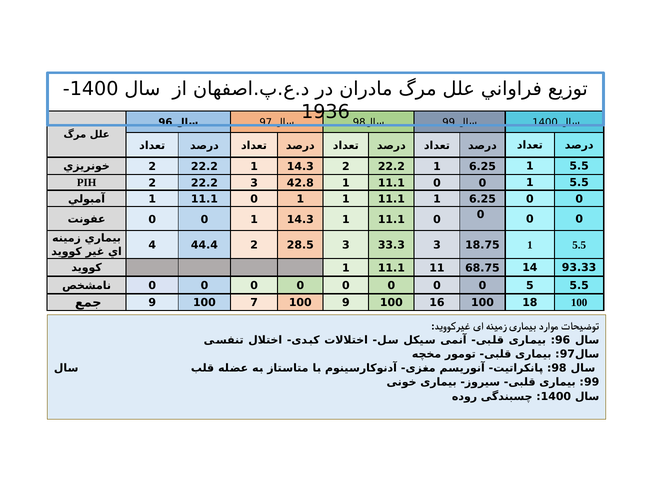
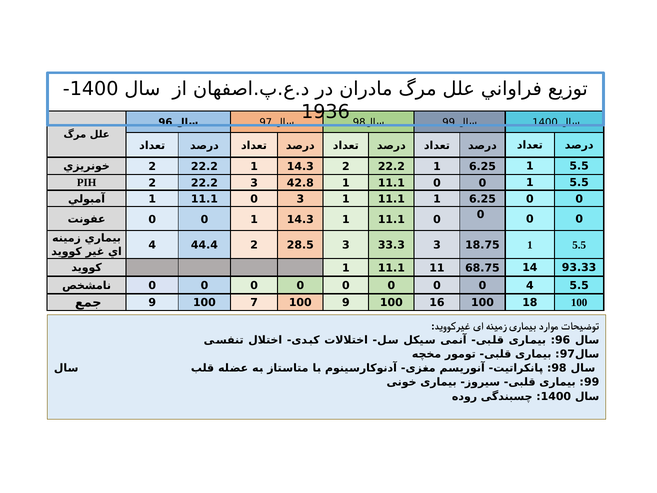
11.1 0 1: 1 -> 3
0 5: 5 -> 4
